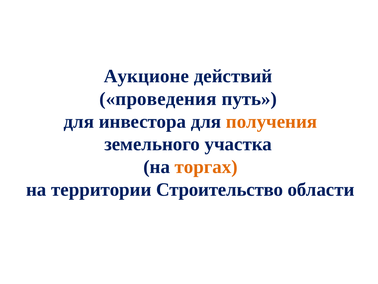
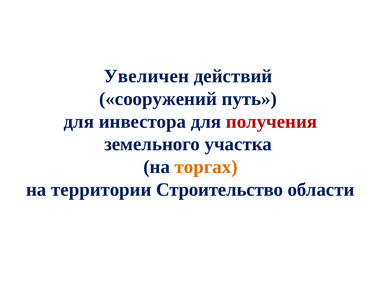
Аукционе: Аукционе -> Увеличен
проведения: проведения -> сооружений
получения colour: orange -> red
